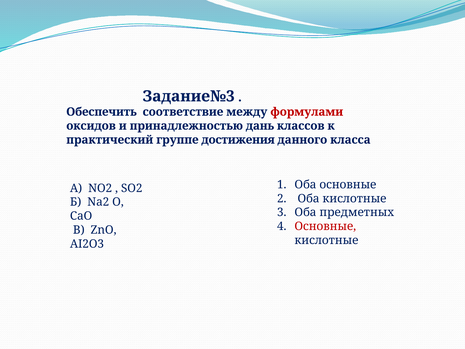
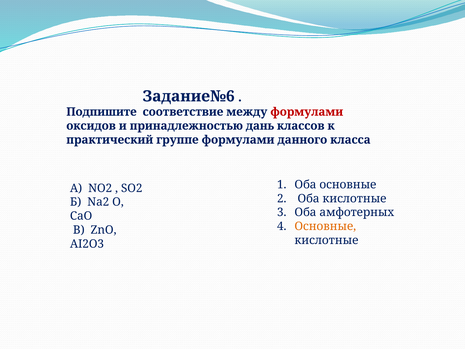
Задание№3: Задание№3 -> Задание№6
Обеспечить: Обеспечить -> Подпишите
группе достижения: достижения -> формулами
предметных: предметных -> амфотерных
Основные at (325, 226) colour: red -> orange
